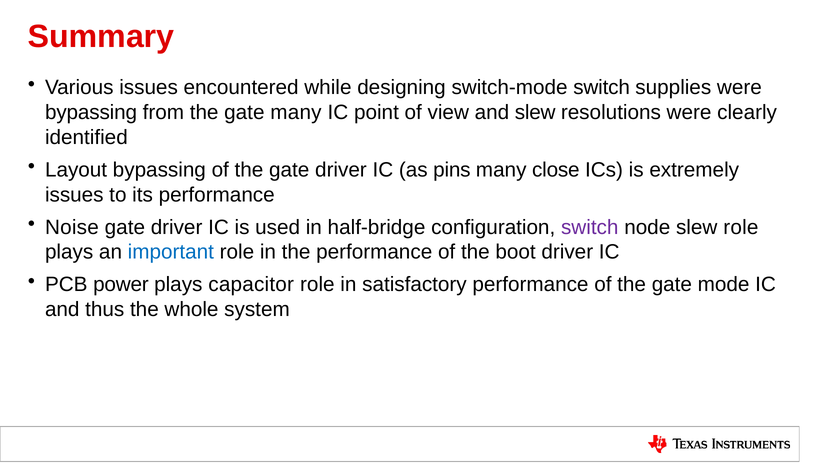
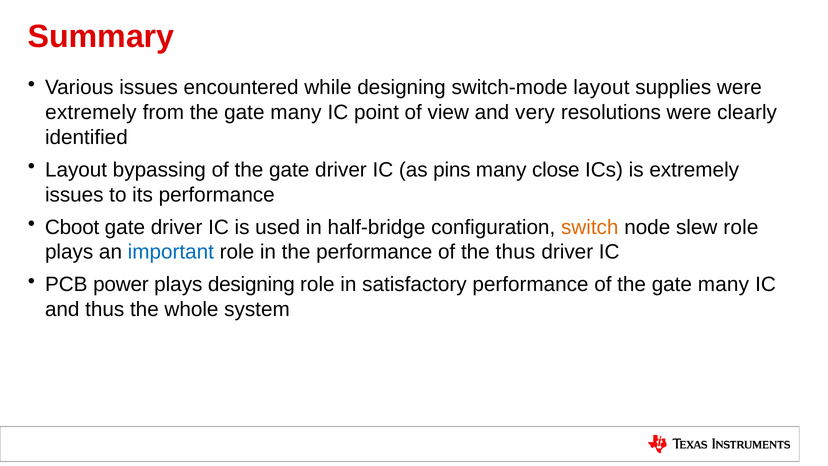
switch-mode switch: switch -> layout
bypassing at (91, 112): bypassing -> extremely
and slew: slew -> very
Noise: Noise -> Cboot
switch at (590, 227) colour: purple -> orange
the boot: boot -> thus
plays capacitor: capacitor -> designing
of the gate mode: mode -> many
